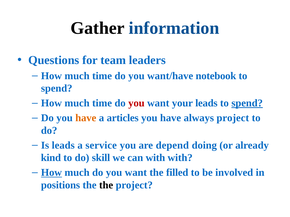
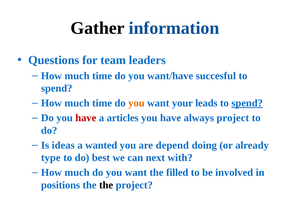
notebook: notebook -> succesful
you at (136, 103) colour: red -> orange
have at (86, 118) colour: orange -> red
Is leads: leads -> ideas
service: service -> wanted
kind: kind -> type
skill: skill -> best
can with: with -> next
How at (51, 173) underline: present -> none
